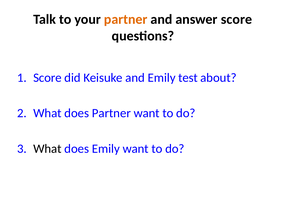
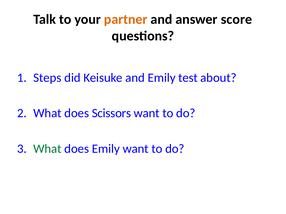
Score at (47, 78): Score -> Steps
does Partner: Partner -> Scissors
What at (47, 149) colour: black -> green
